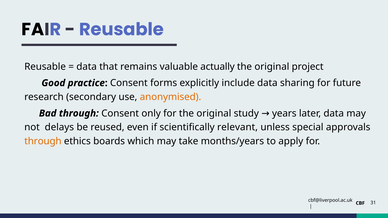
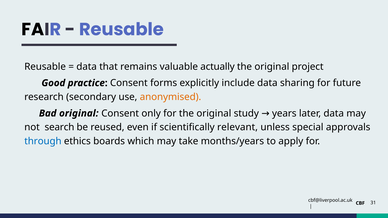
Bad through: through -> original
delays: delays -> search
through at (43, 141) colour: orange -> blue
